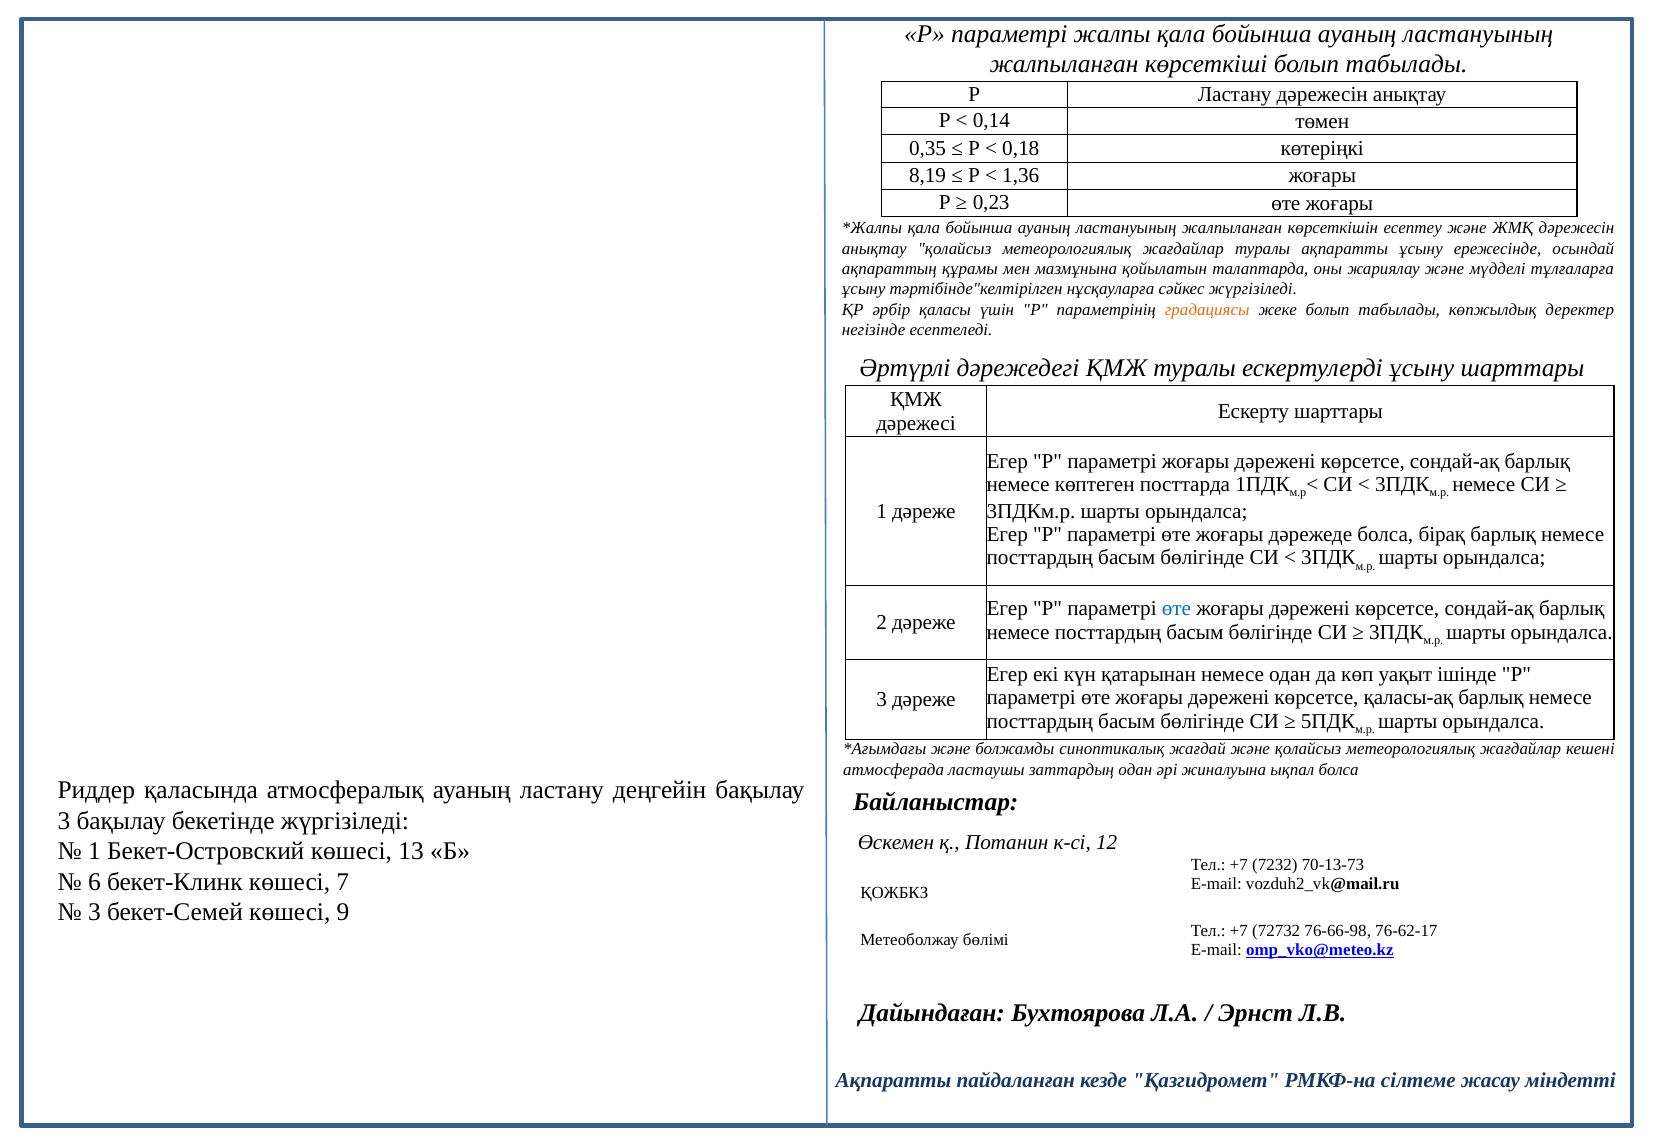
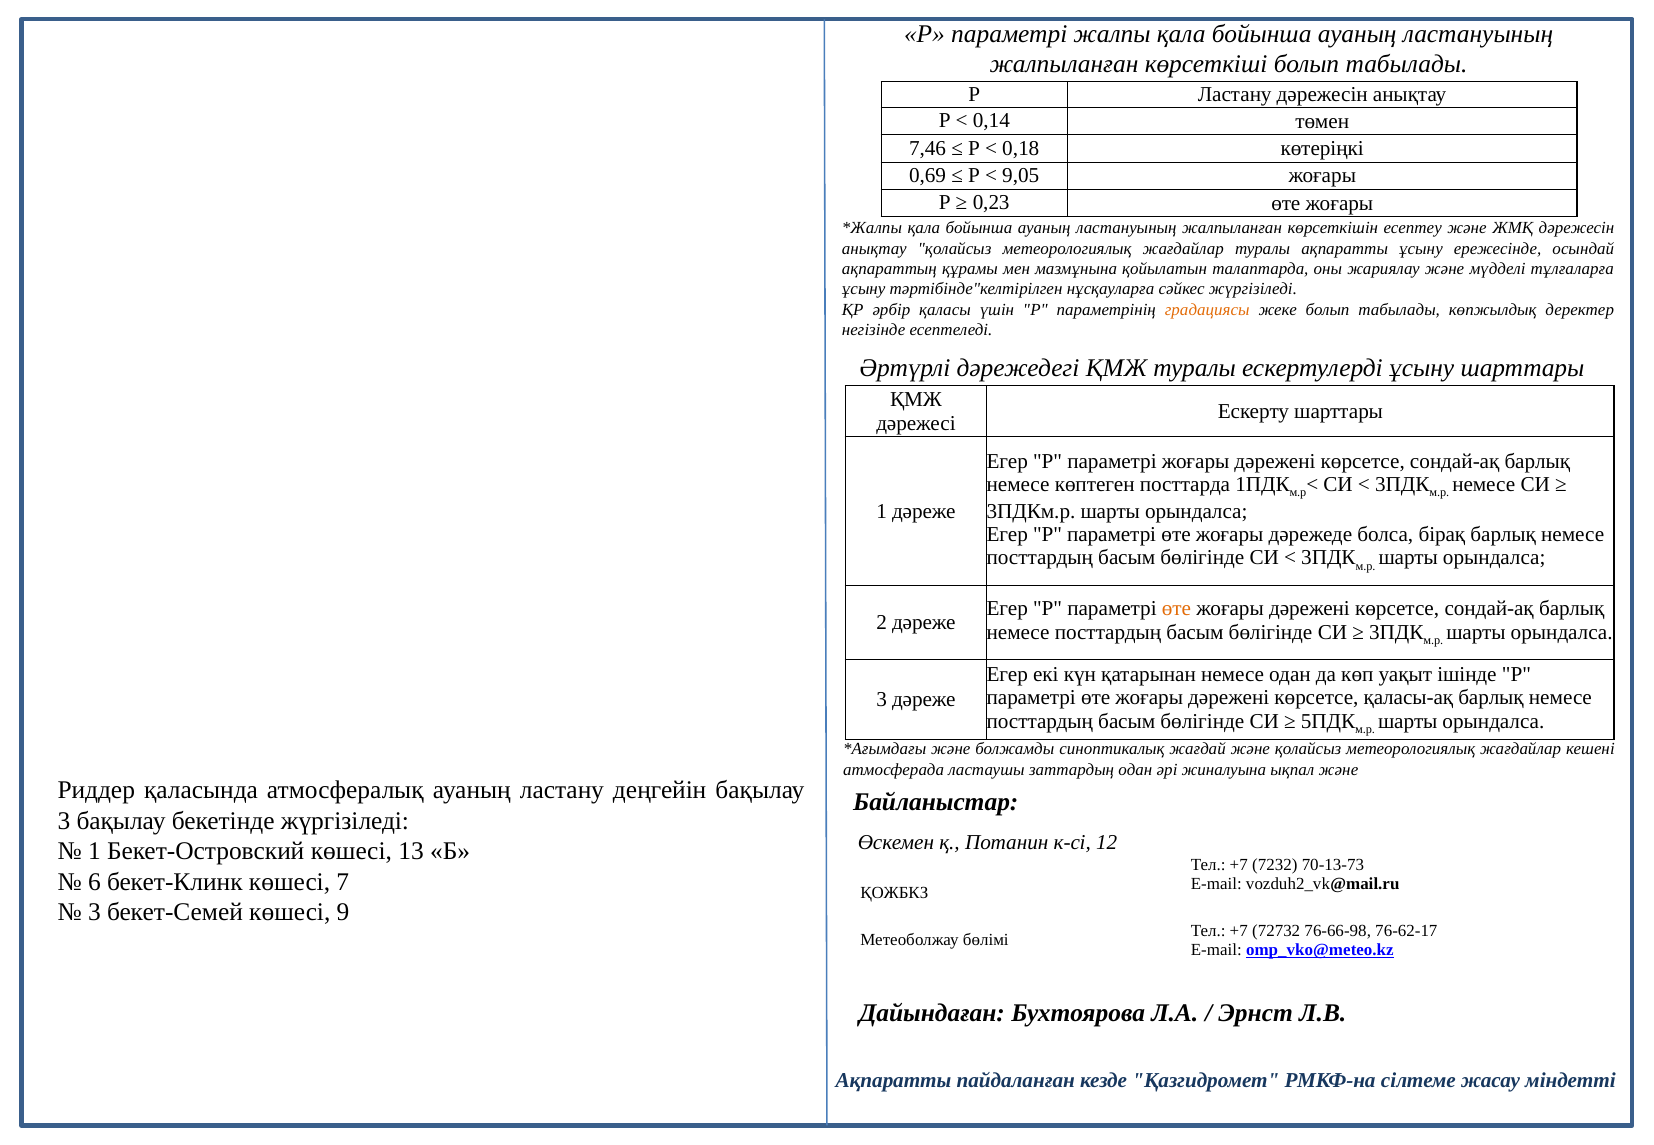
0,35: 0,35 -> 7,46
8,19: 8,19 -> 0,69
1,36: 1,36 -> 9,05
өте at (1176, 609) colour: blue -> orange
ықпал болса: болса -> және
